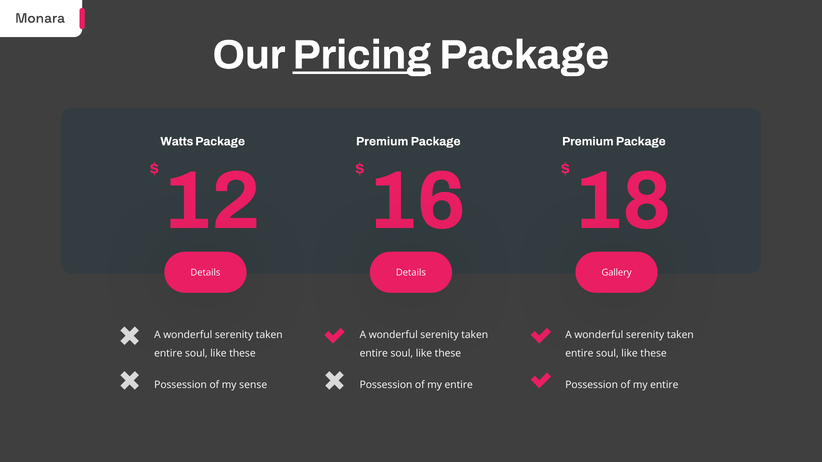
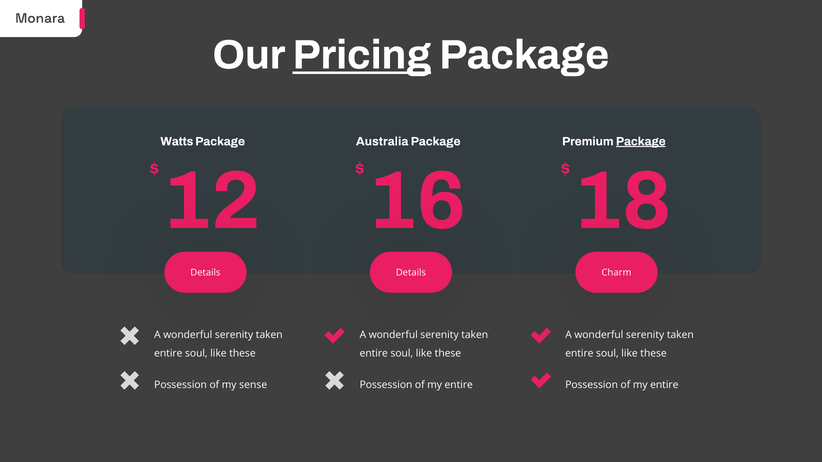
Premium at (382, 142): Premium -> Australia
Package at (641, 142) underline: none -> present
Gallery: Gallery -> Charm
